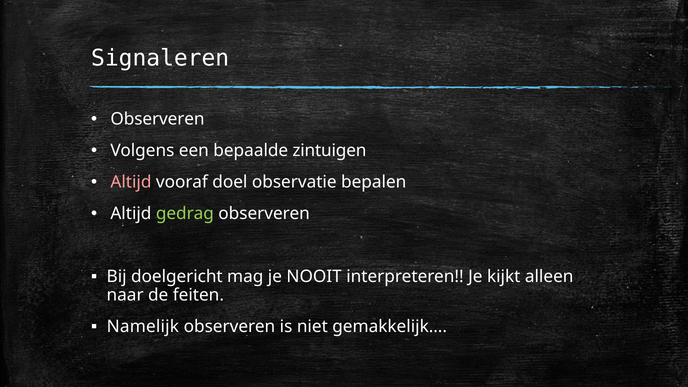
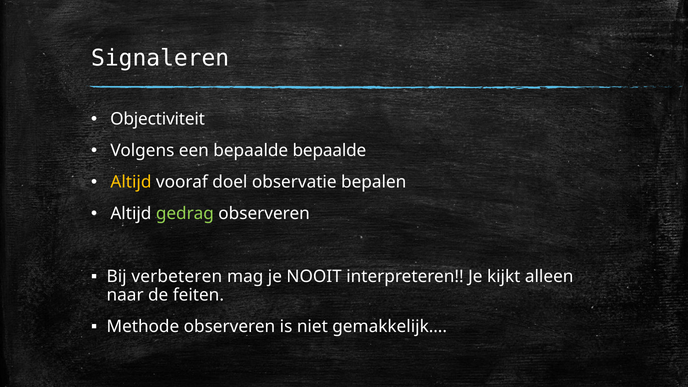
Observeren at (157, 119): Observeren -> Objectiviteit
bepaalde zintuigen: zintuigen -> bepaalde
Altijd at (131, 182) colour: pink -> yellow
doelgericht: doelgericht -> verbeteren
Namelijk: Namelijk -> Methode
